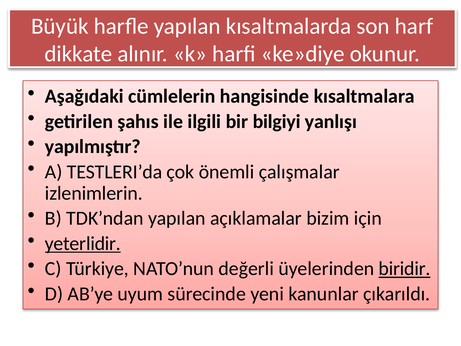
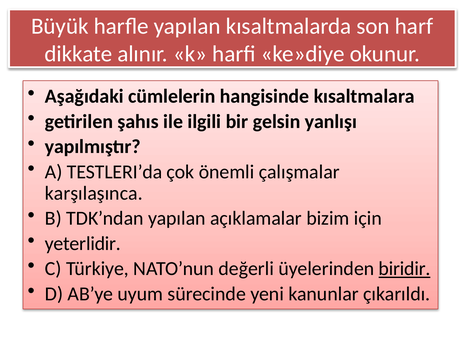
bilgiyi: bilgiyi -> gelsin
izlenimlerin: izlenimlerin -> karşılaşınca
yeterlidir underline: present -> none
